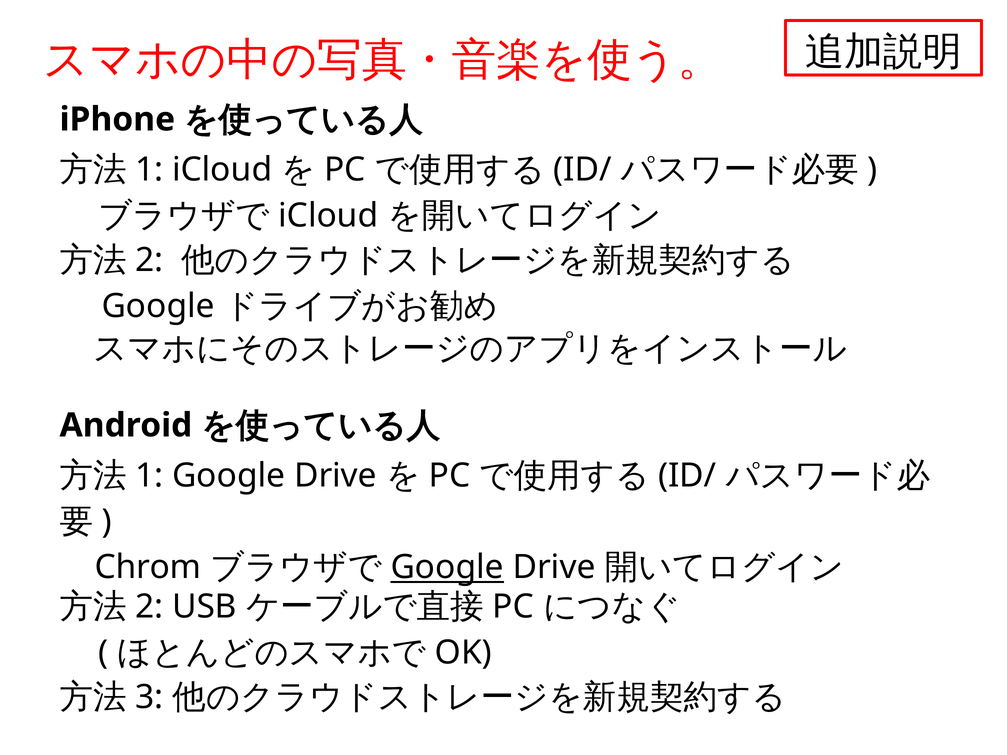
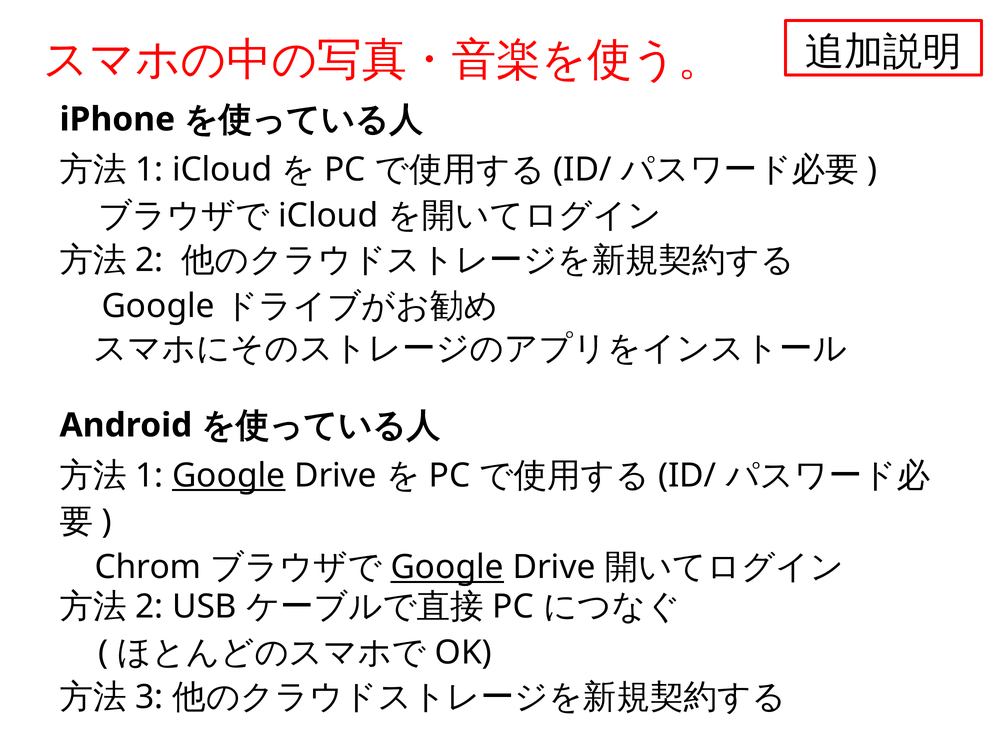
Google at (229, 476) underline: none -> present
